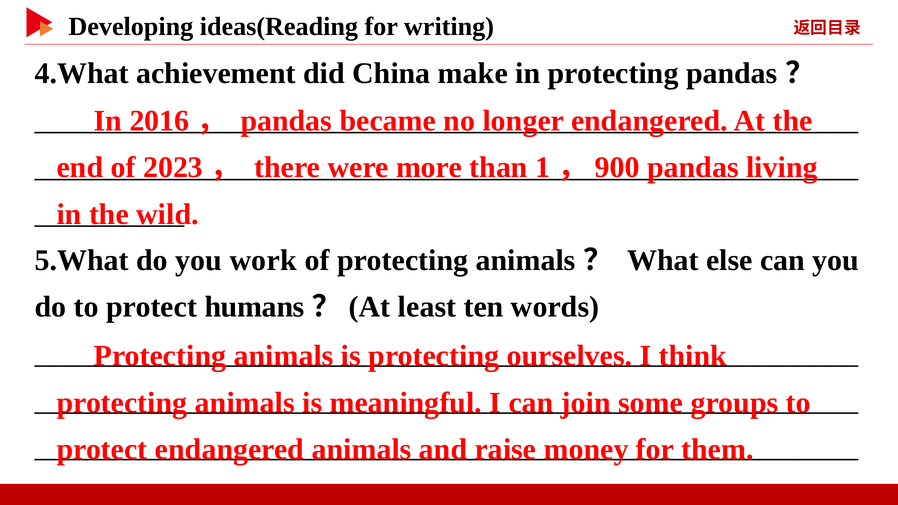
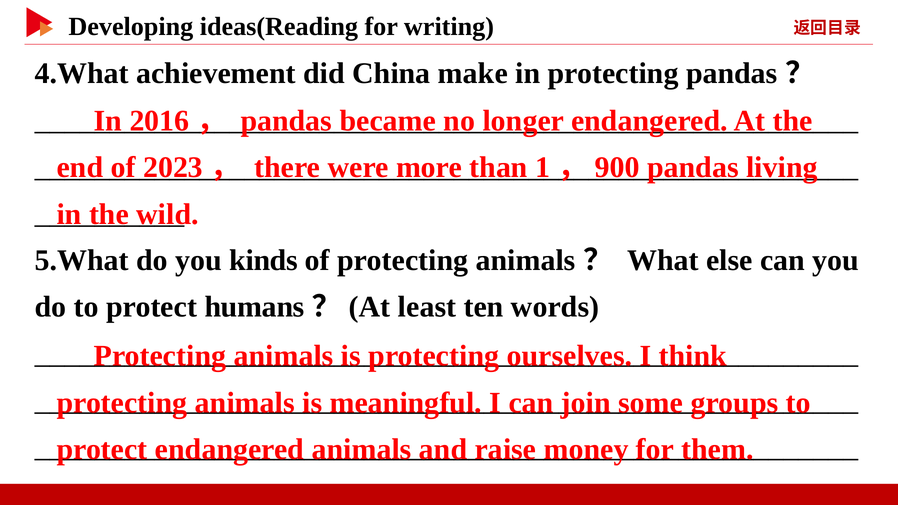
work: work -> kinds
